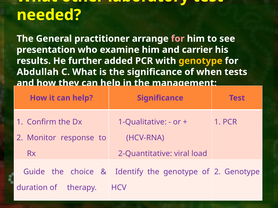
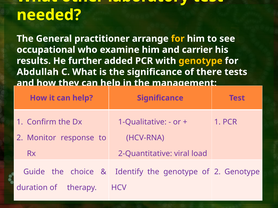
for at (178, 39) colour: pink -> yellow
presentation: presentation -> occupational
when: when -> there
